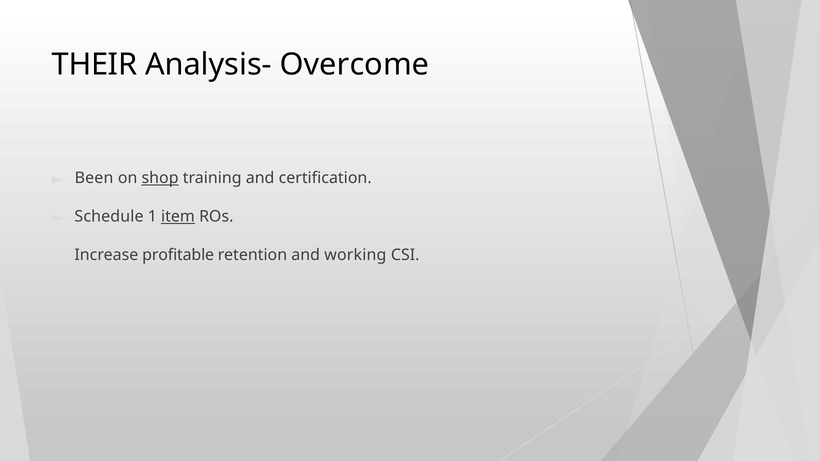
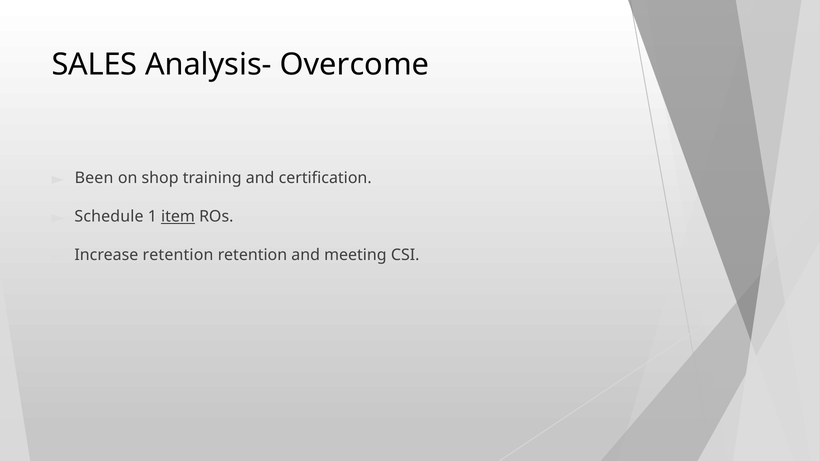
THEIR: THEIR -> SALES
shop underline: present -> none
Increase profitable: profitable -> retention
working: working -> meeting
